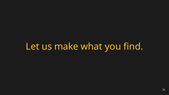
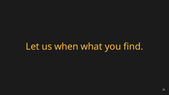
make: make -> when
